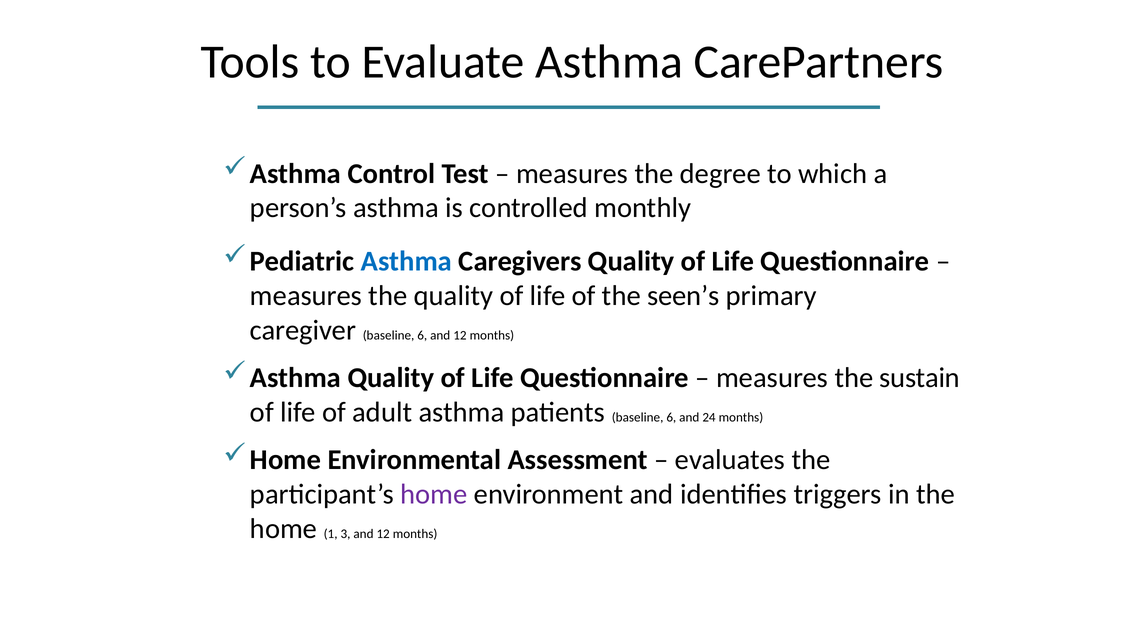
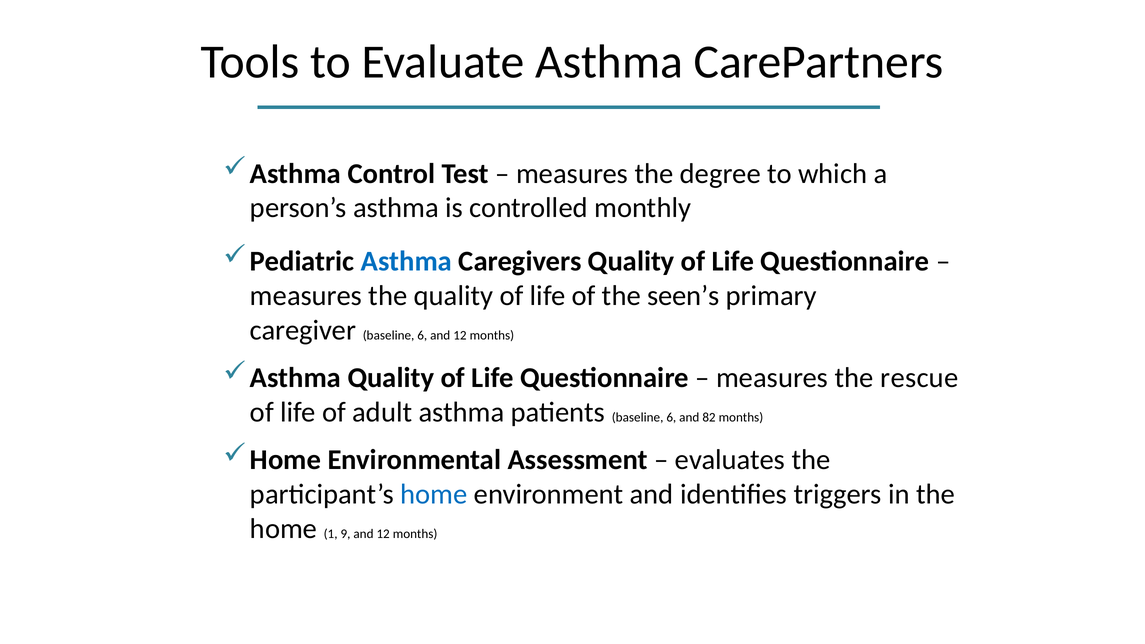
sustain: sustain -> rescue
24: 24 -> 82
home at (434, 494) colour: purple -> blue
3: 3 -> 9
